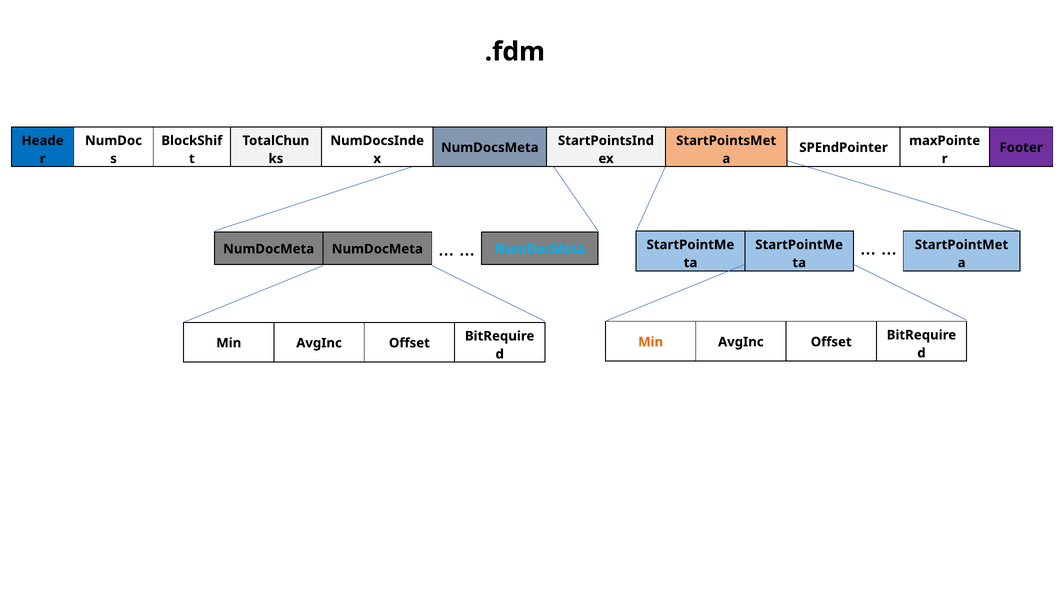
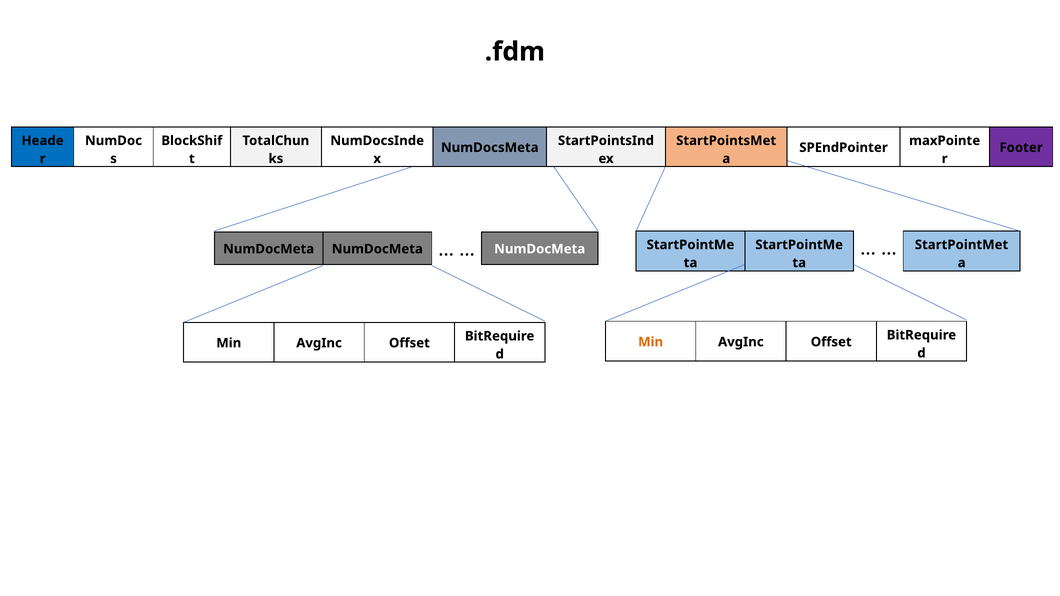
NumDocMeta at (540, 249) colour: light blue -> white
